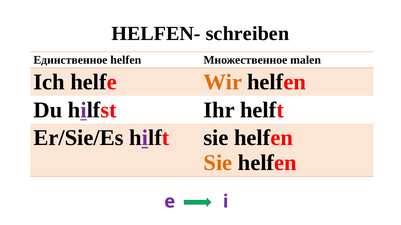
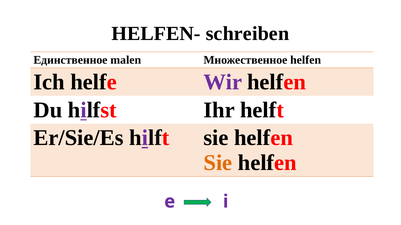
Единственное helfen: helfen -> malen
Множественное malen: malen -> helfen
Wir colour: orange -> purple
